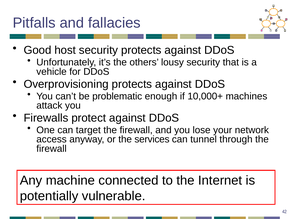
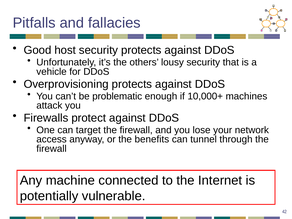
services: services -> benefits
